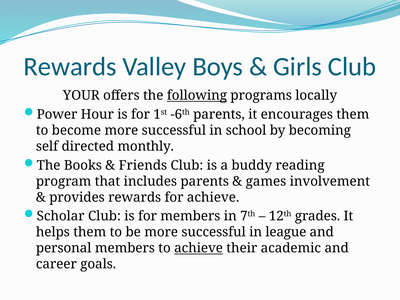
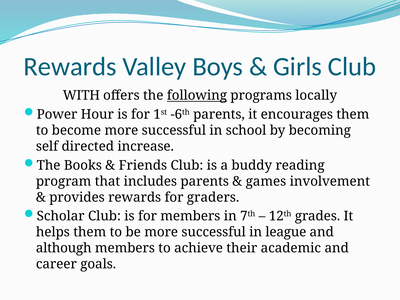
YOUR: YOUR -> WITH
monthly: monthly -> increase
for achieve: achieve -> graders
personal: personal -> although
achieve at (199, 248) underline: present -> none
